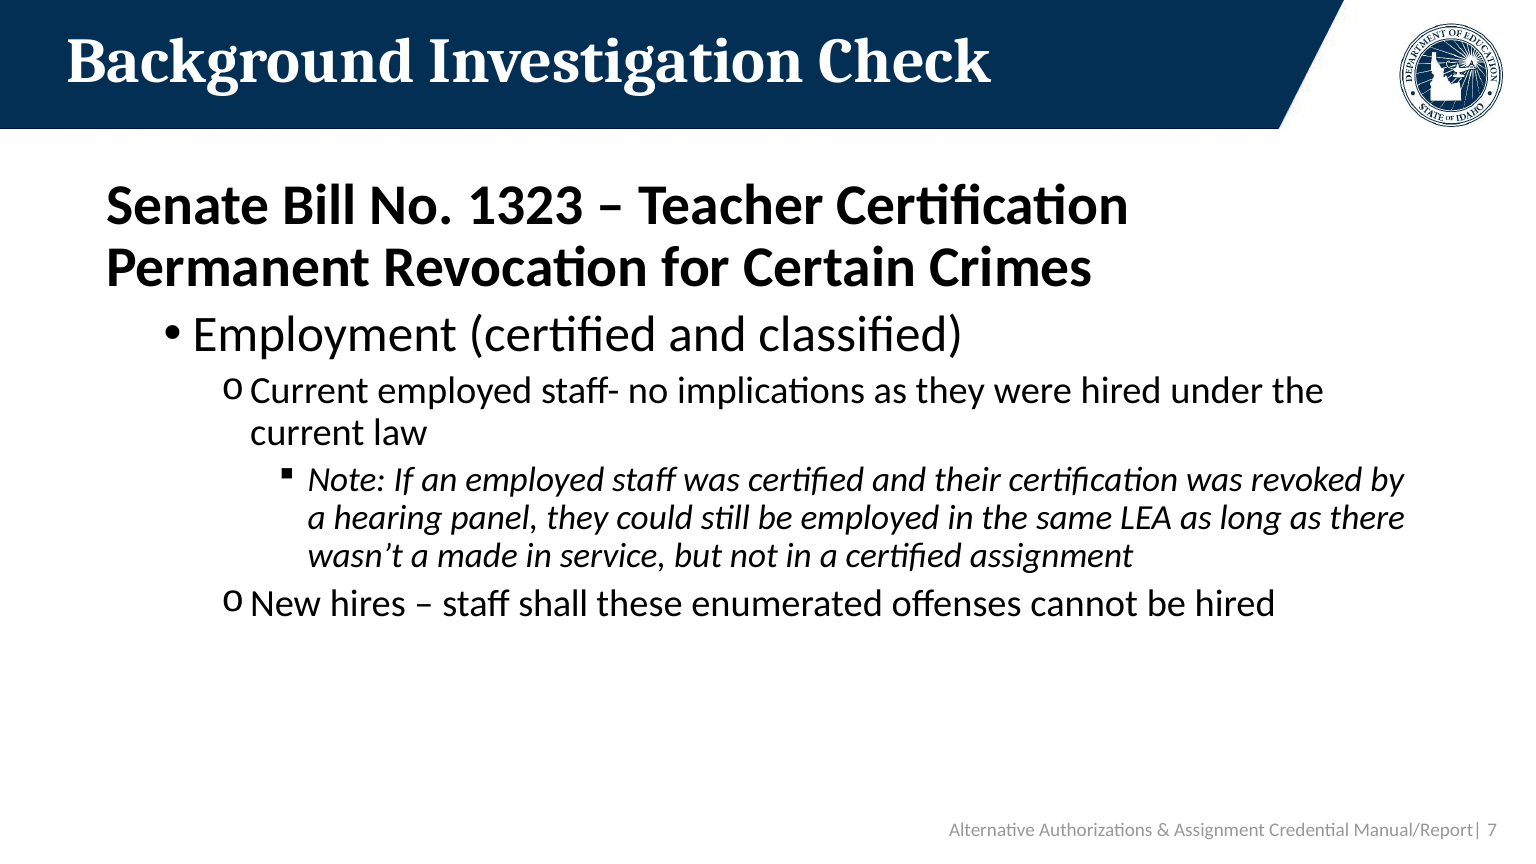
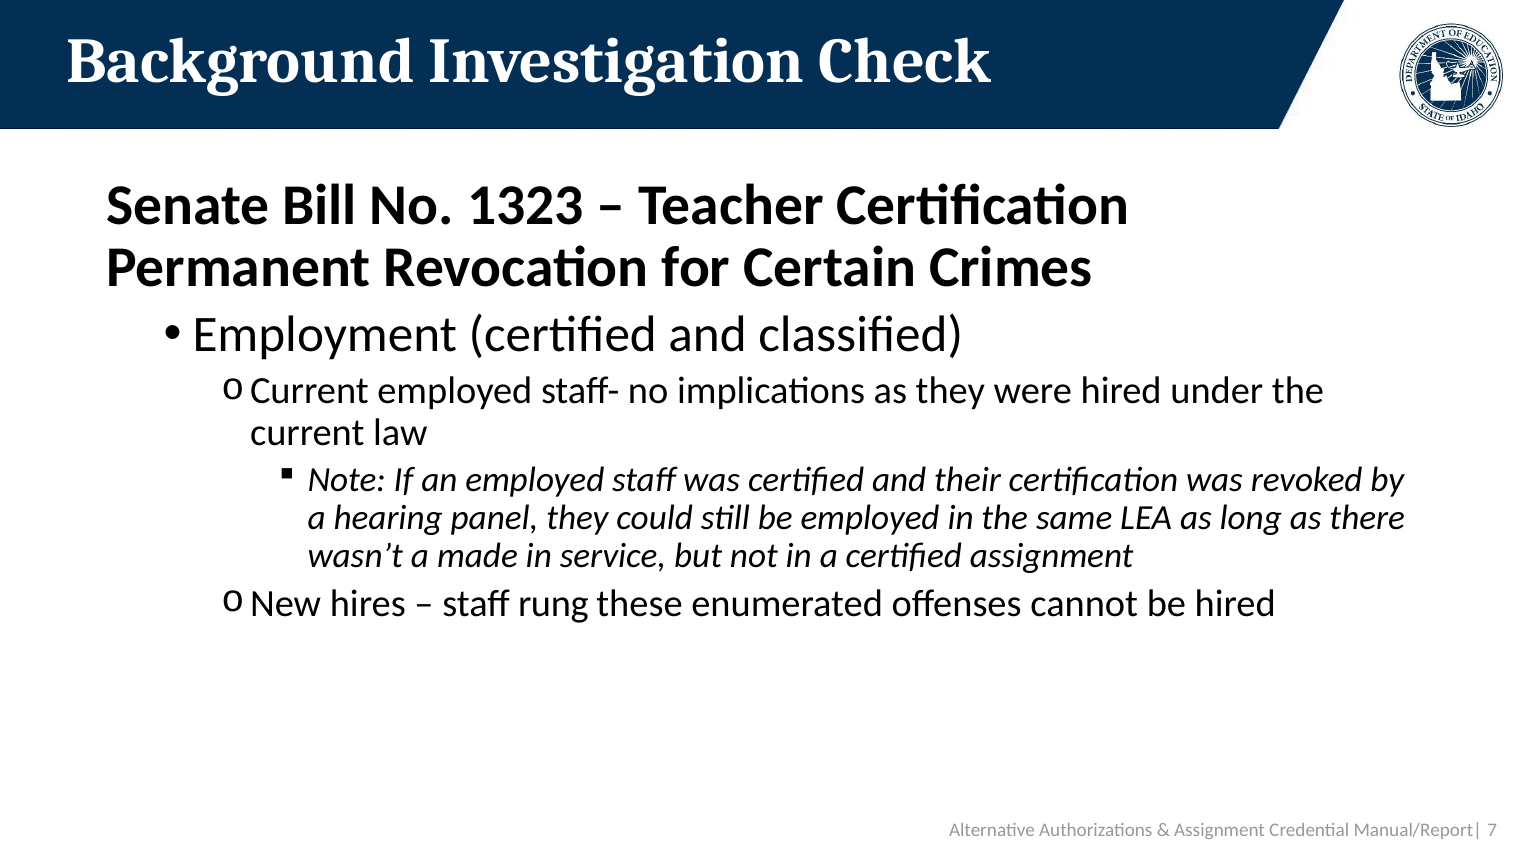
shall: shall -> rung
